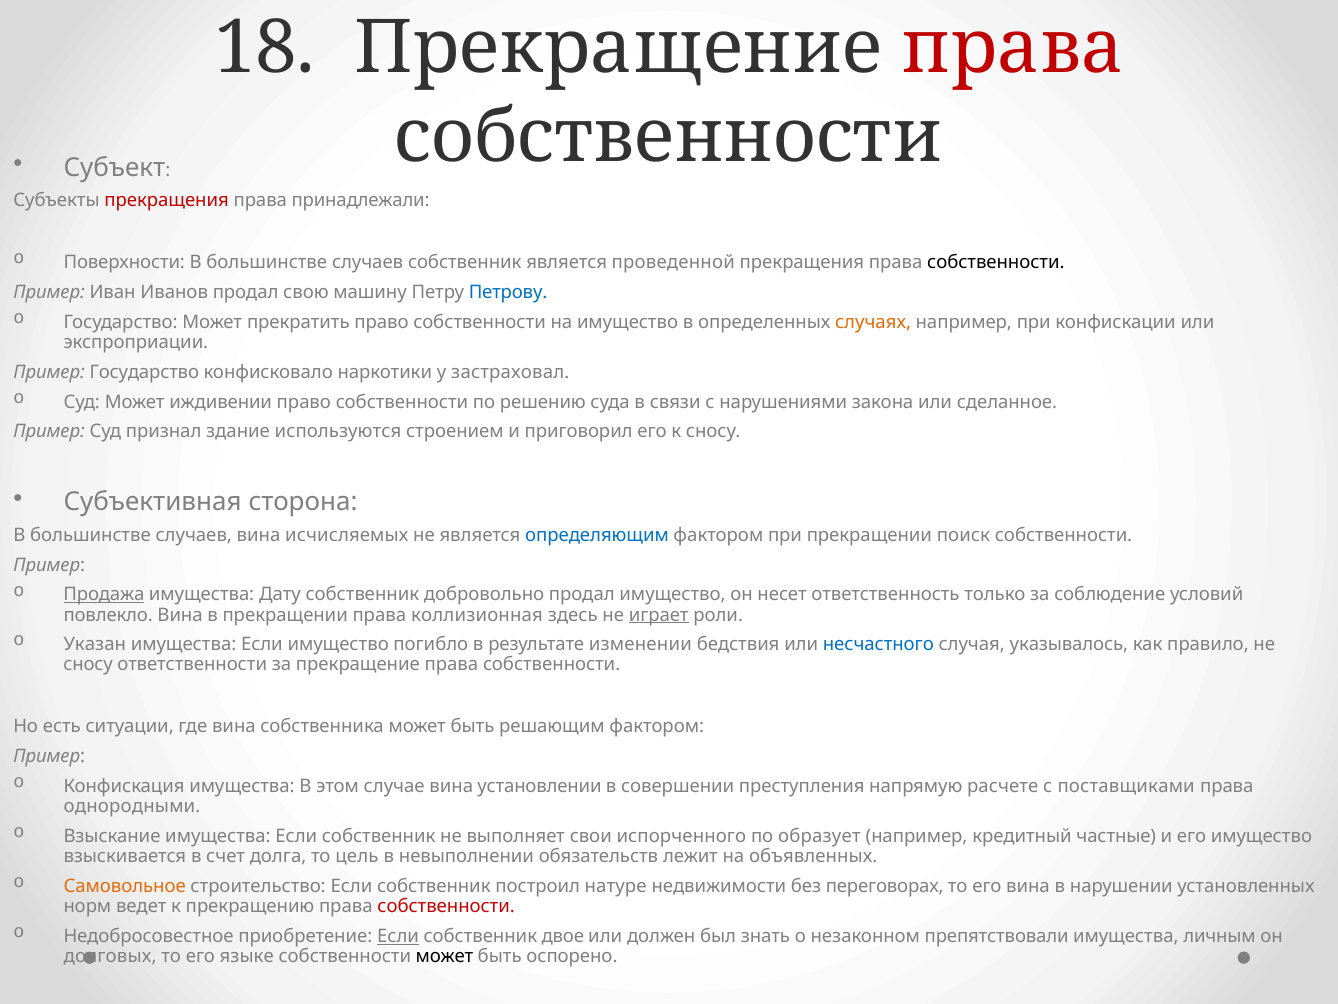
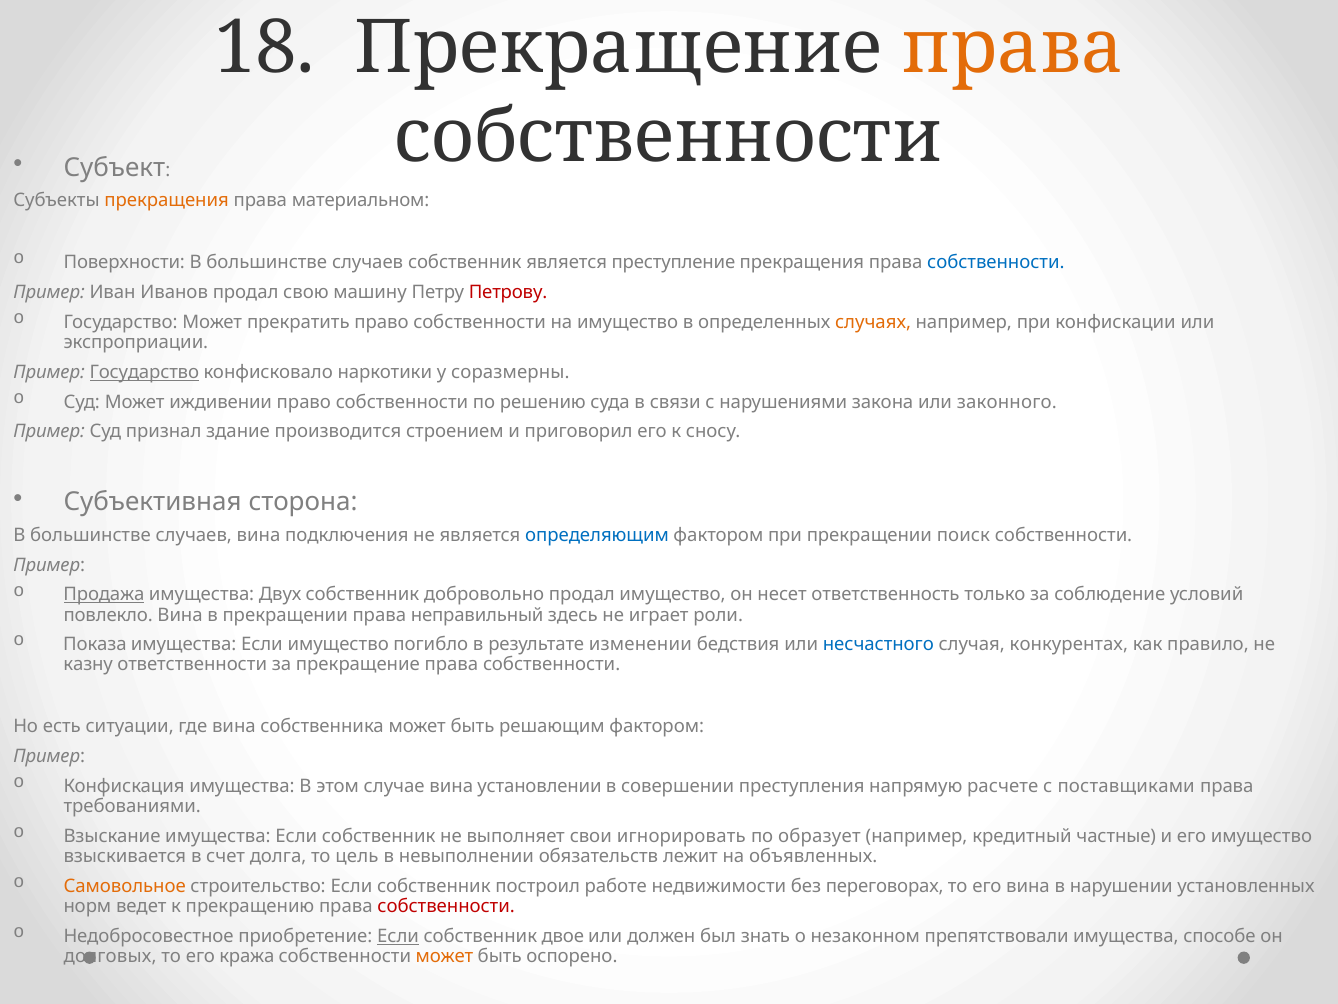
права at (1013, 48) colour: red -> orange
прекращения at (167, 200) colour: red -> orange
принадлежали: принадлежали -> материальном
проведенной: проведенной -> преступление
собственности at (996, 262) colour: black -> blue
Петрову colour: blue -> red
Государство at (144, 372) underline: none -> present
застраховал: застраховал -> соразмерны
сделанное: сделанное -> законного
используются: используются -> производится
исчисляемых: исчисляемых -> подключения
Дату: Дату -> Двух
коллизионная: коллизионная -> неправильный
играет underline: present -> none
Указан: Указан -> Показа
указывалось: указывалось -> конкурентах
сносу at (88, 664): сносу -> казну
однородными: однородными -> требованиями
испорченного: испорченного -> игнорировать
натуре: натуре -> работе
личным: личным -> способе
языке: языке -> кража
может at (445, 956) colour: black -> orange
